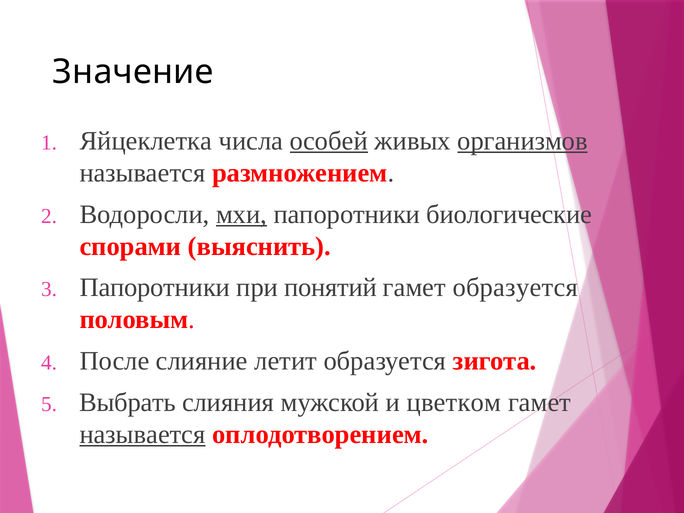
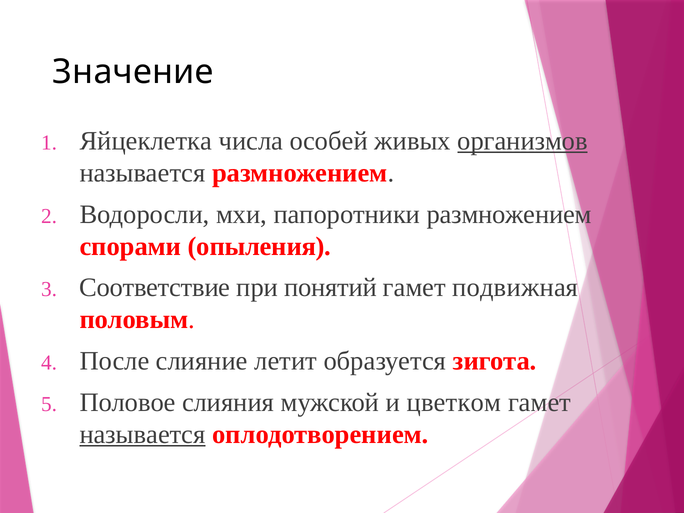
особей underline: present -> none
мхи underline: present -> none
папоротники биологические: биологические -> размножением
выяснить: выяснить -> опыления
Папоротники at (155, 288): Папоротники -> Соответствие
гамет образуется: образуется -> подвижная
Выбрать: Выбрать -> Половое
